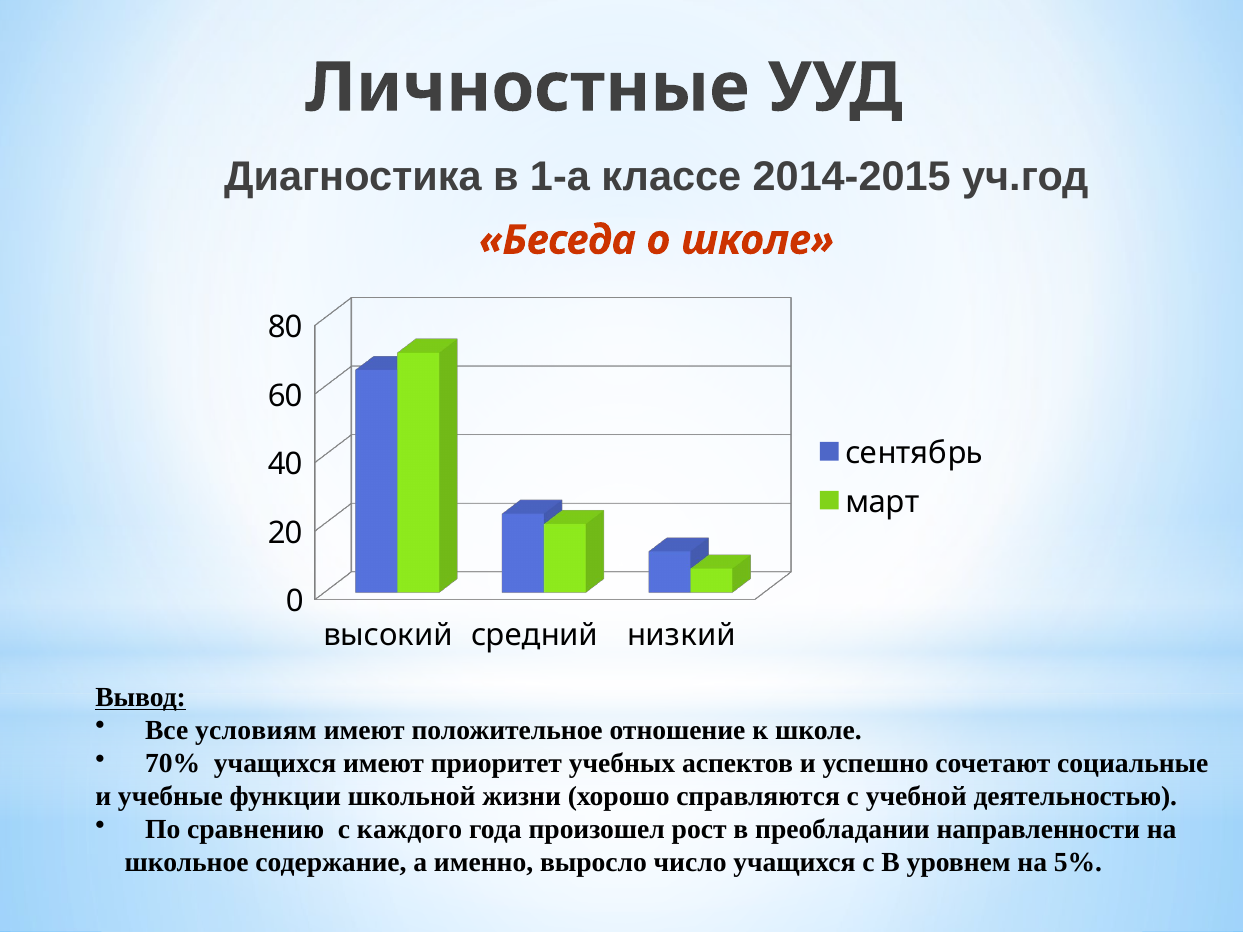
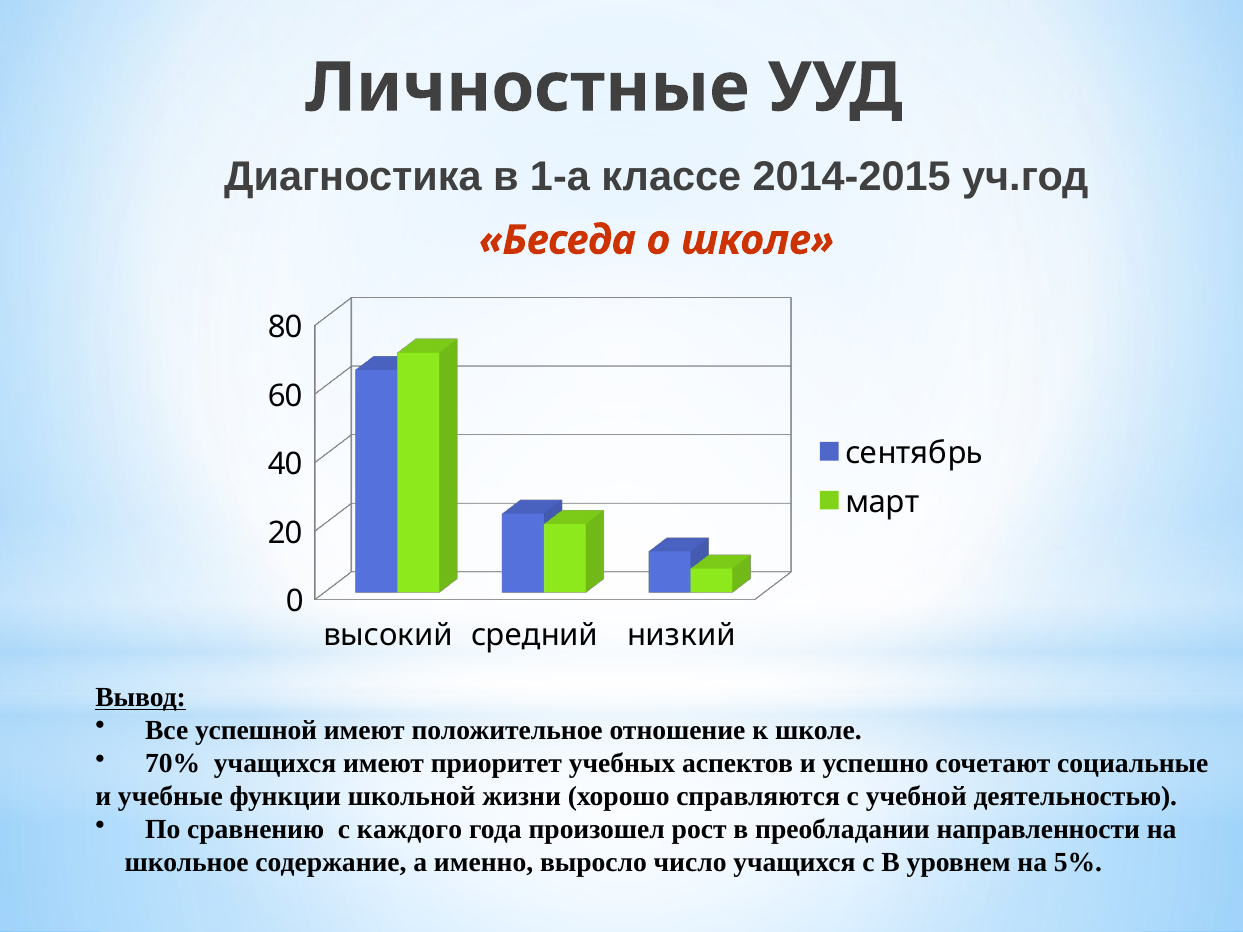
условиям: условиям -> успешной
